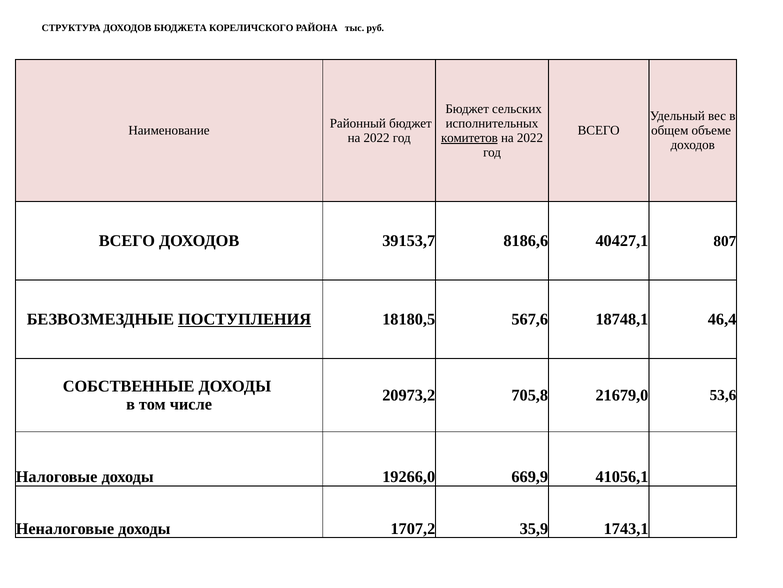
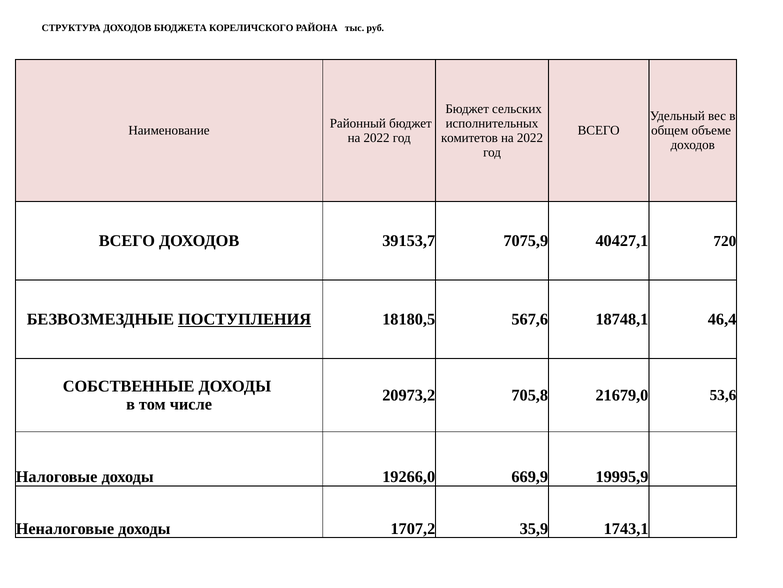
комитетов underline: present -> none
8186,6: 8186,6 -> 7075,9
807: 807 -> 720
41056,1: 41056,1 -> 19995,9
